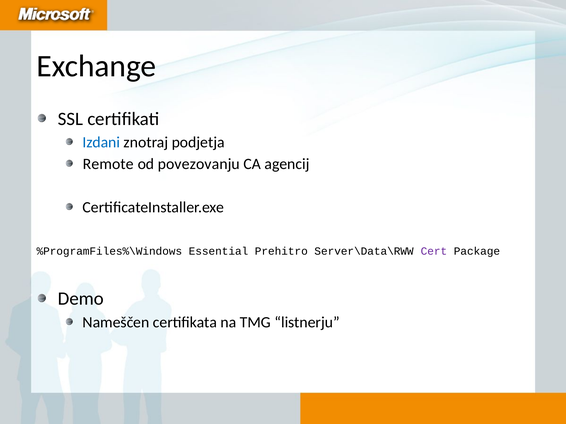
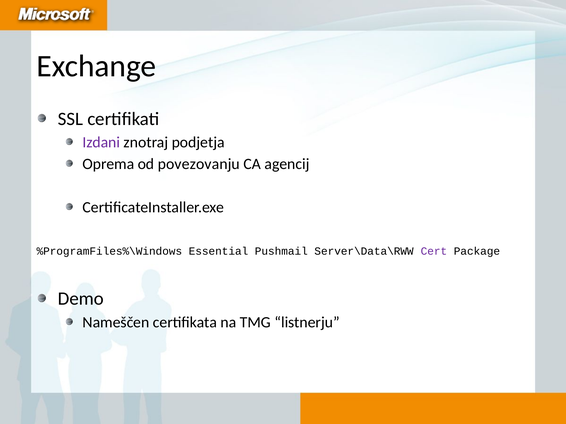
Izdani colour: blue -> purple
Remote: Remote -> Oprema
Prehitro: Prehitro -> Pushmail
